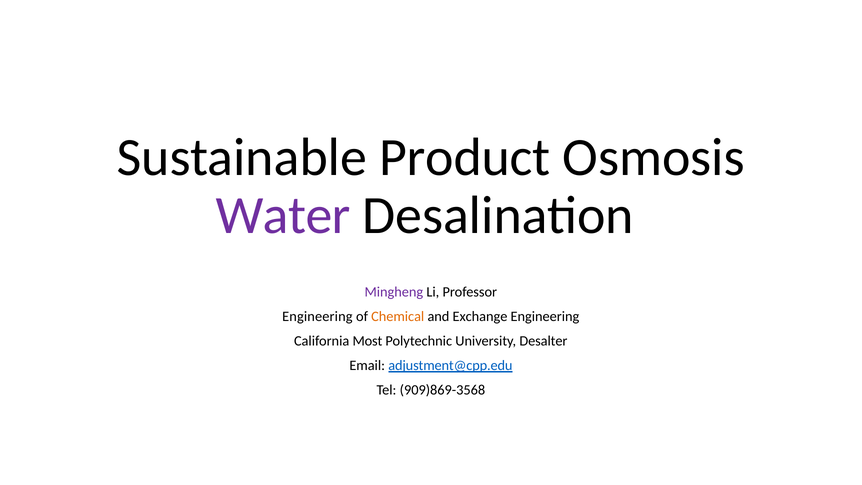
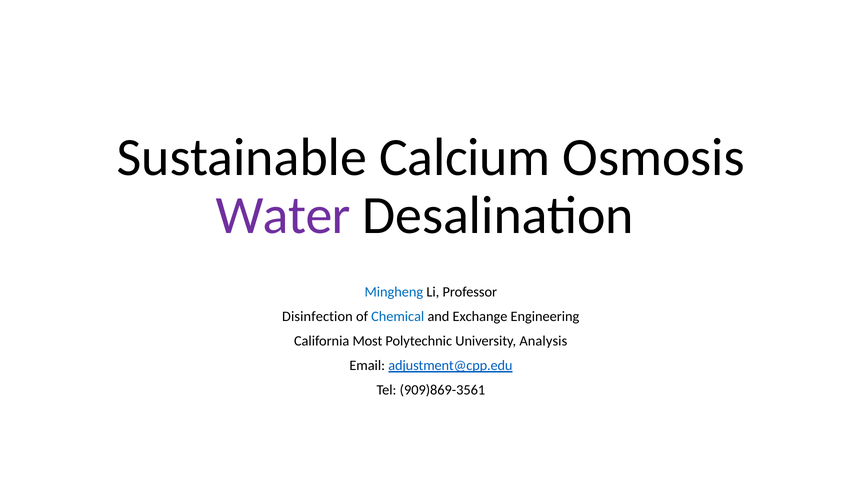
Product: Product -> Calcium
Mingheng colour: purple -> blue
Engineering at (317, 316): Engineering -> Disinfection
Chemical colour: orange -> blue
Desalter: Desalter -> Analysis
909)869-3568: 909)869-3568 -> 909)869-3561
